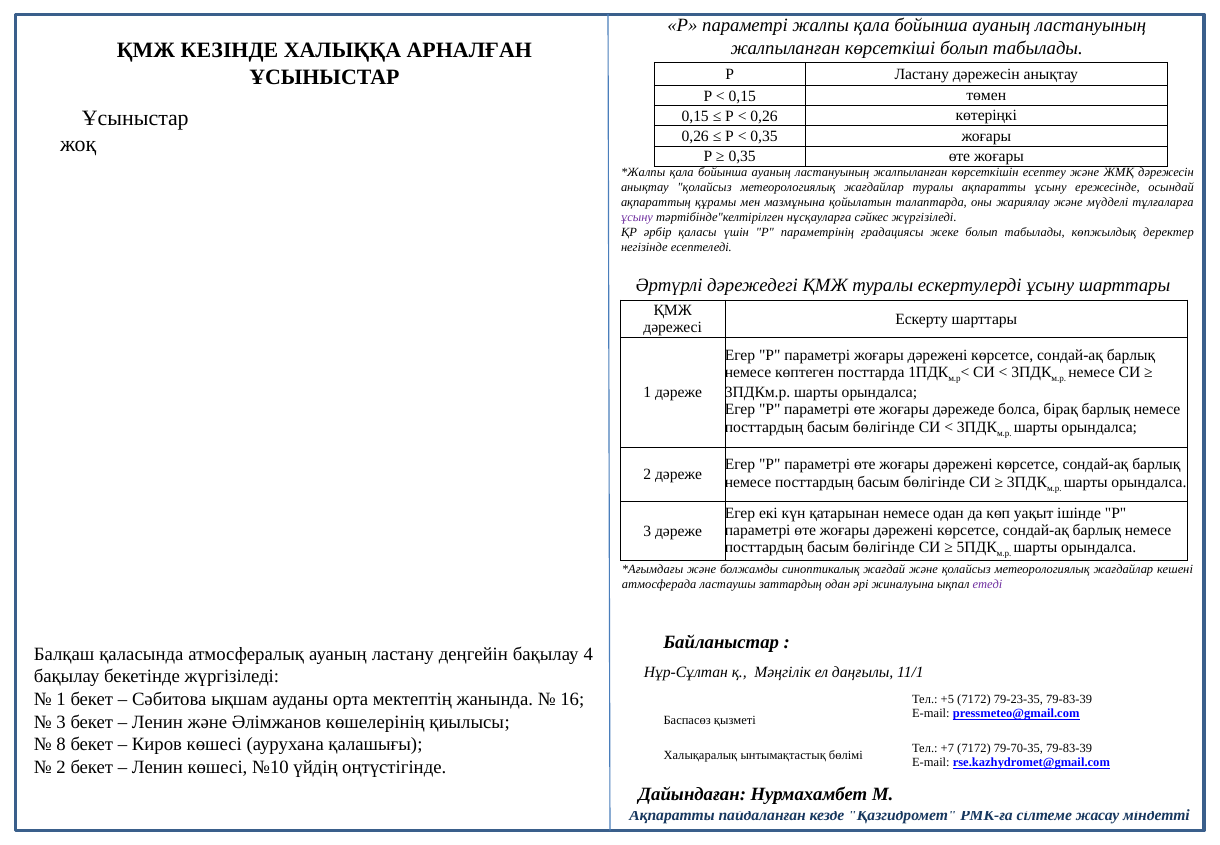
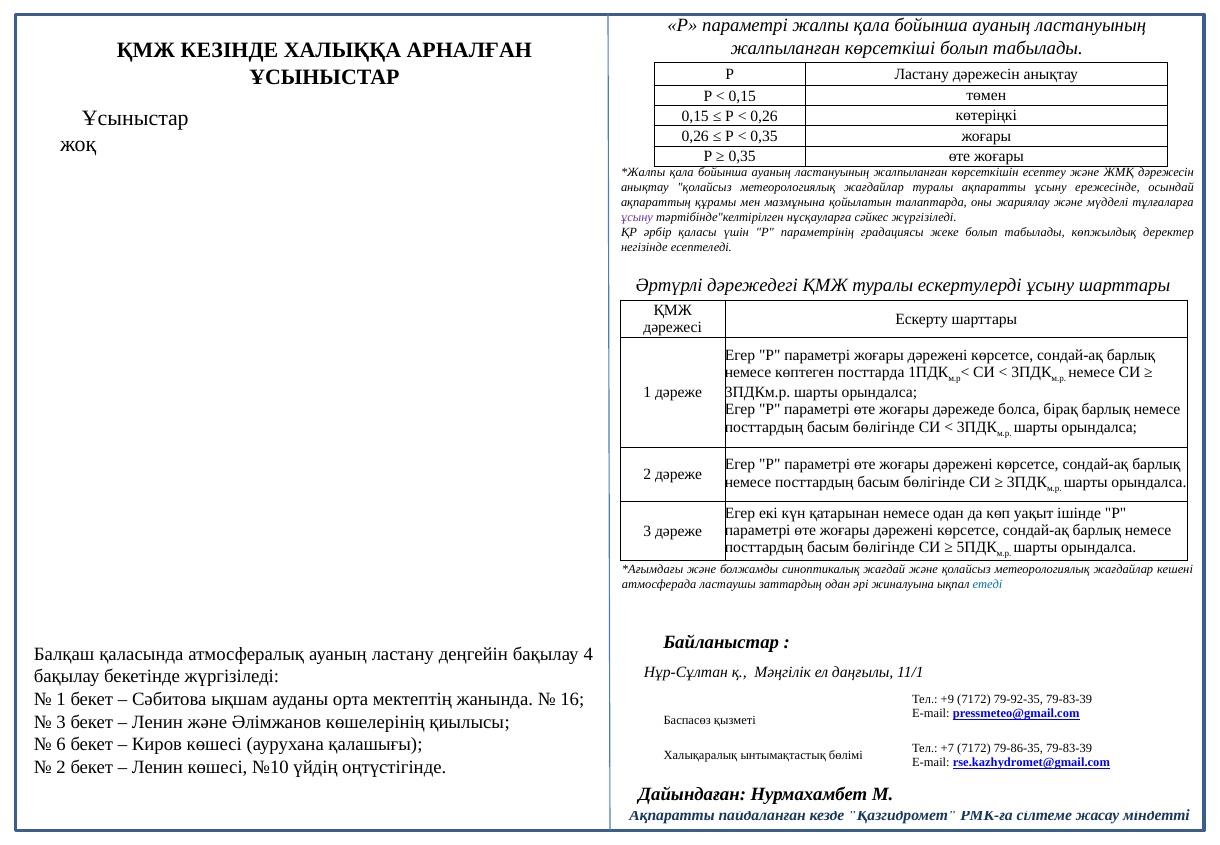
етеді colour: purple -> blue
+5: +5 -> +9
79-23-35: 79-23-35 -> 79-92-35
8: 8 -> 6
79-70-35: 79-70-35 -> 79-86-35
